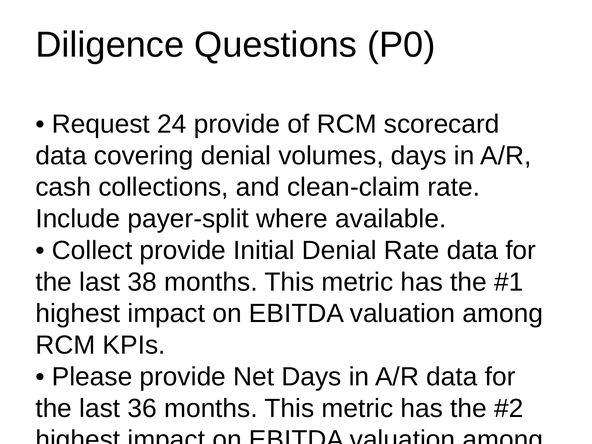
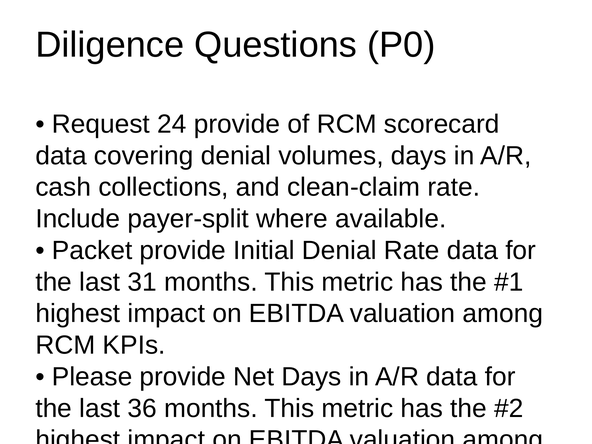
Collect at (92, 250): Collect -> Packet
38: 38 -> 31
